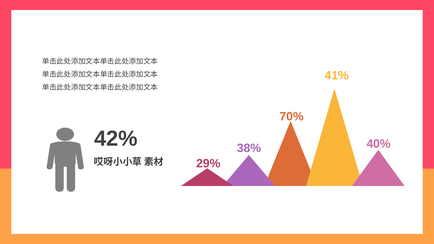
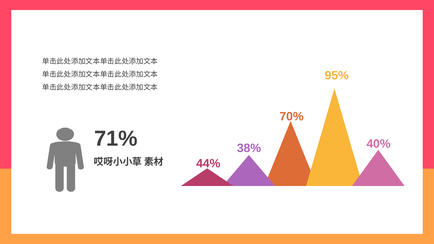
41%: 41% -> 95%
42%: 42% -> 71%
29%: 29% -> 44%
